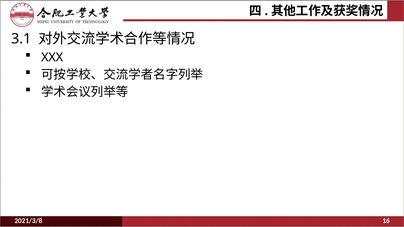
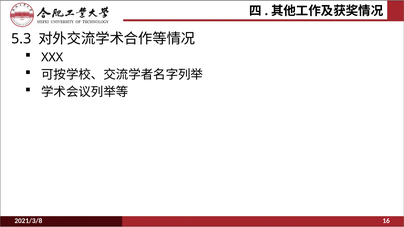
3.1: 3.1 -> 5.3
